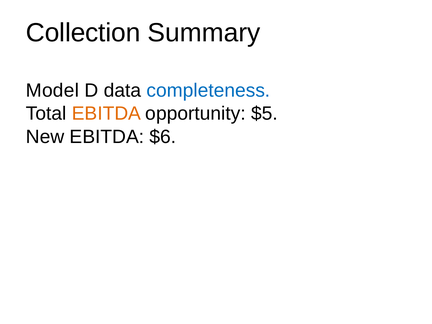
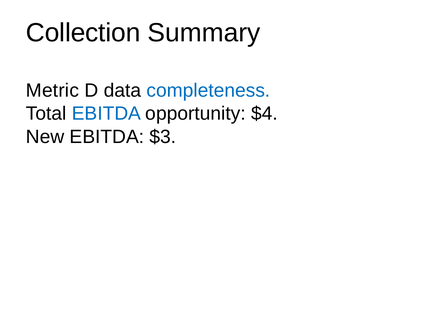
Model: Model -> Metric
EBITDA at (106, 114) colour: orange -> blue
$5: $5 -> $4
$6: $6 -> $3
